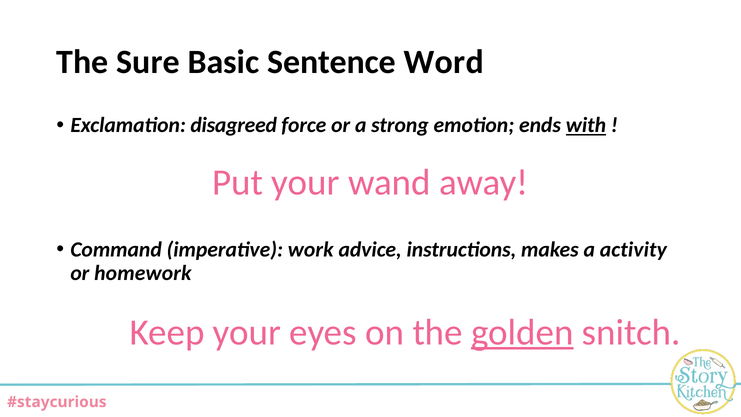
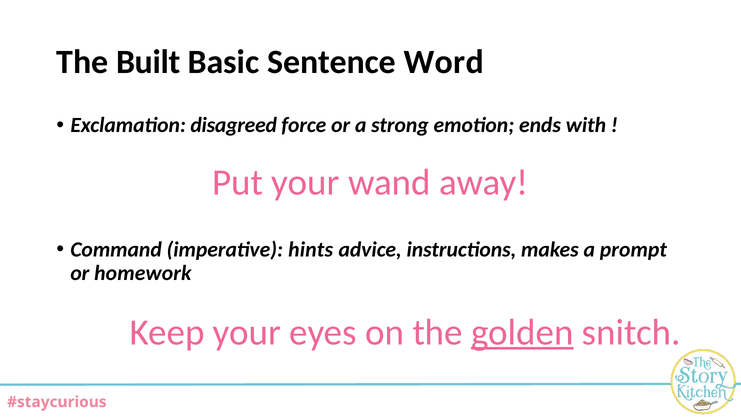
Sure: Sure -> Built
with underline: present -> none
work: work -> hints
activity: activity -> prompt
